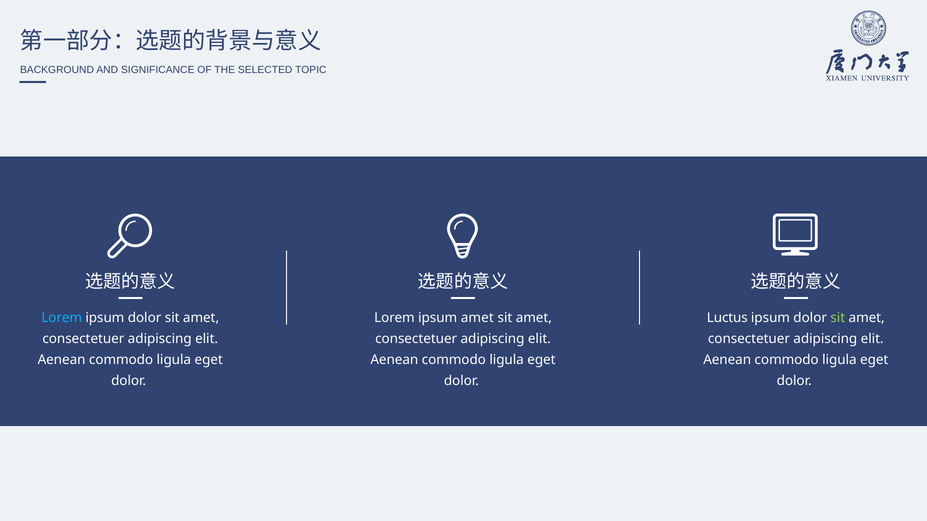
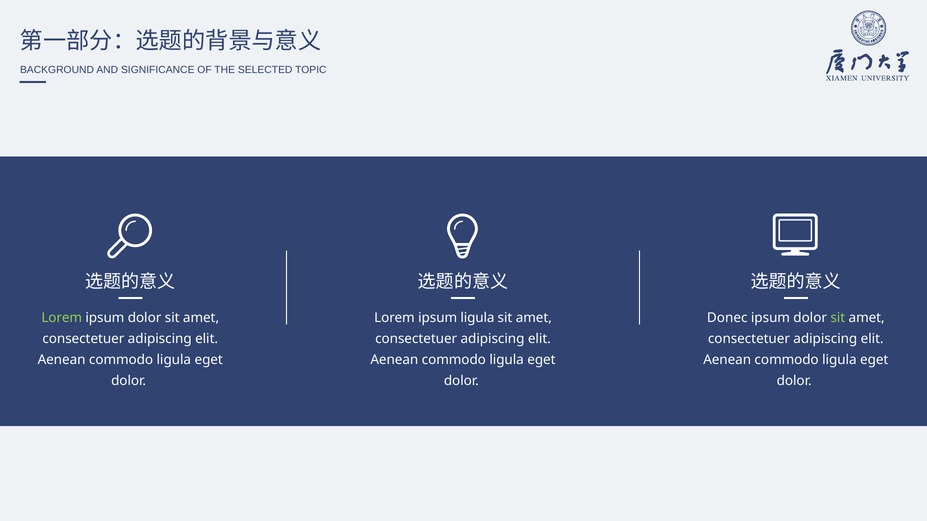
Lorem at (62, 318) colour: light blue -> light green
ipsum amet: amet -> ligula
Luctus: Luctus -> Donec
